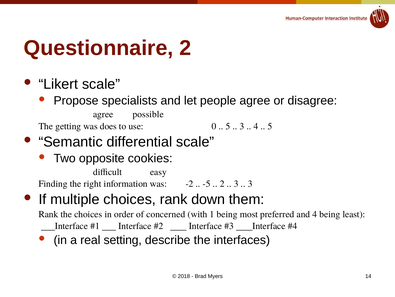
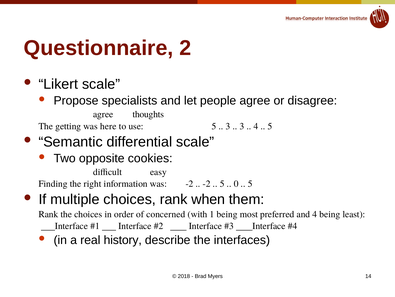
possible: possible -> thoughts
does: does -> here
use 0: 0 -> 5
5 at (228, 126): 5 -> 3
-5 at (207, 183): -5 -> -2
2 at (222, 183): 2 -> 5
3 at (236, 183): 3 -> 0
3 at (250, 183): 3 -> 5
down: down -> when
setting: setting -> history
